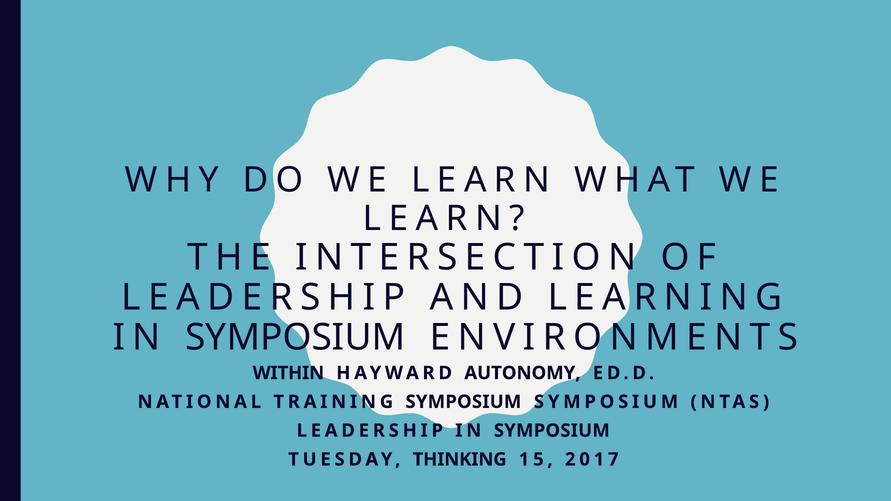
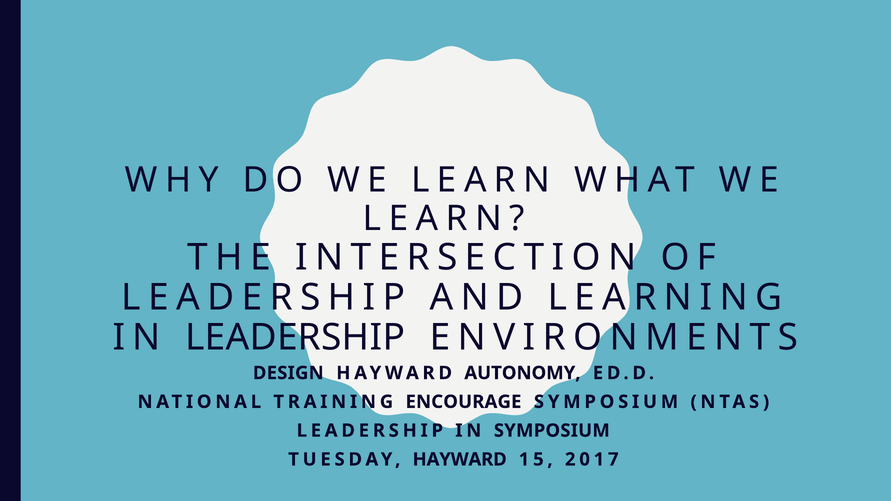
SYMPOSIUM at (295, 338): SYMPOSIUM -> LEADERSHIP
WITHIN: WITHIN -> DESIGN
TRAINING SYMPOSIUM: SYMPOSIUM -> ENCOURAGE
TUESDAY THINKING: THINKING -> HAYWARD
